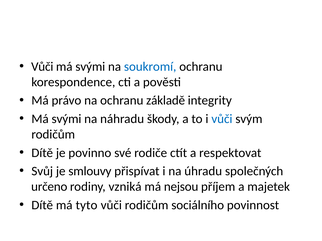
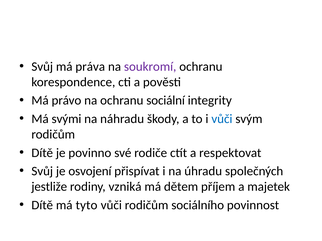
Vůči at (42, 67): Vůči -> Svůj
svými at (90, 67): svými -> práva
soukromí colour: blue -> purple
základě: základě -> sociální
smlouvy: smlouvy -> osvojení
určeno: určeno -> jestliže
nejsou: nejsou -> dětem
